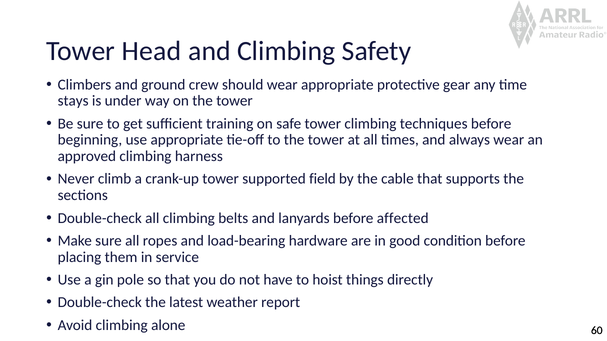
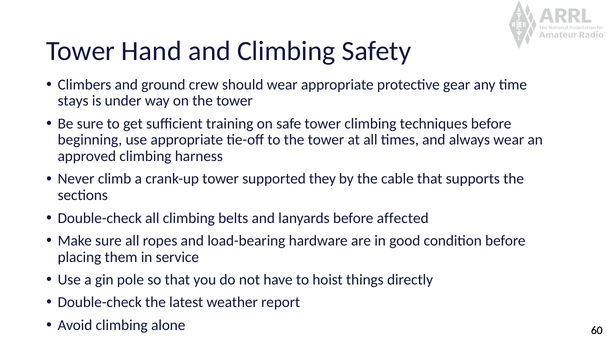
Head: Head -> Hand
field: field -> they
